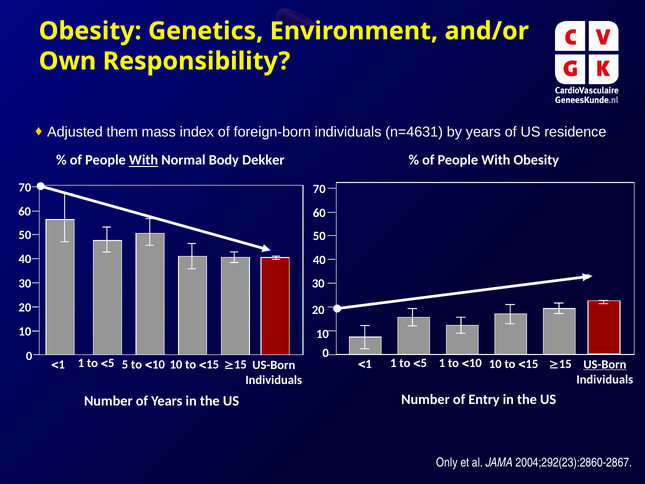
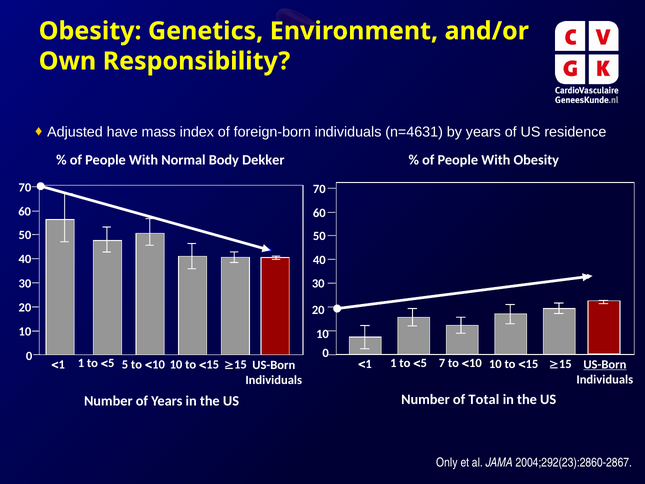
them: them -> have
With at (144, 160) underline: present -> none
5 1: 1 -> 7
Entry: Entry -> Total
